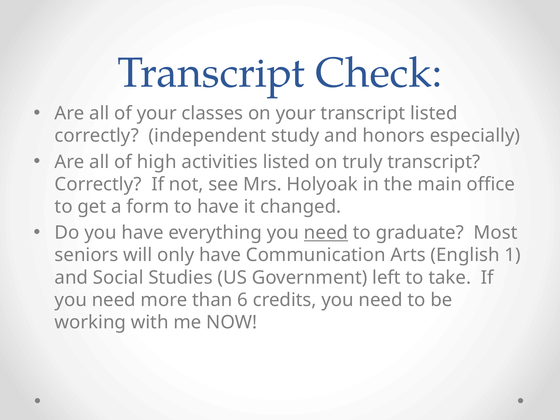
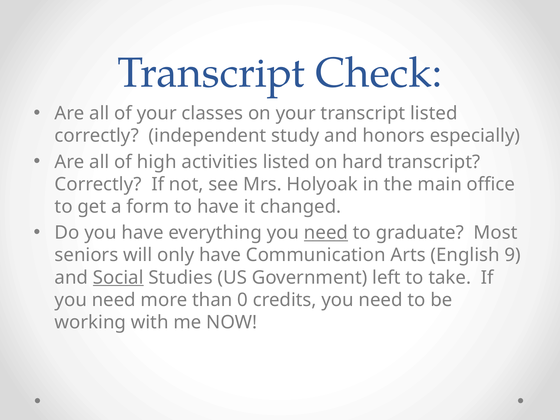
truly: truly -> hard
1: 1 -> 9
Social underline: none -> present
6: 6 -> 0
